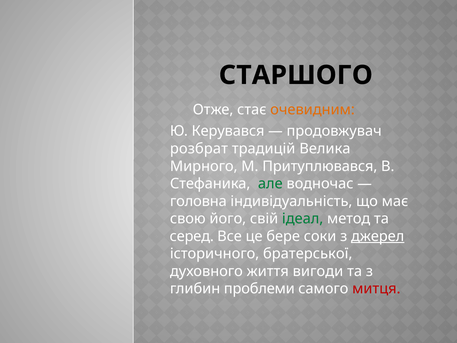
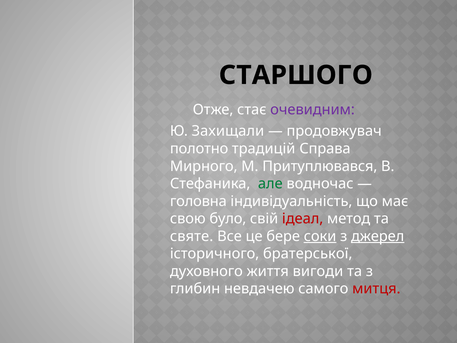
очевидним colour: orange -> purple
Керувався: Керувався -> Захищали
розбрат: розбрат -> полотно
Велика: Велика -> Справа
його: його -> було
ідеал colour: green -> red
серед: серед -> святе
соки underline: none -> present
проблеми: проблеми -> невдачею
